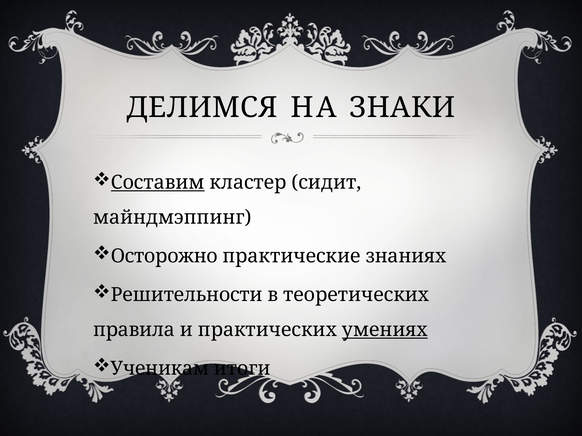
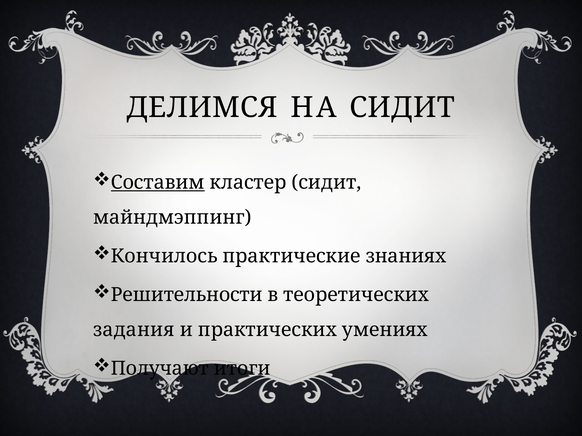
НА ЗНАКИ: ЗНАКИ -> СИДИТ
Осторожно: Осторожно -> Кончилось
правила: правила -> задания
умениях underline: present -> none
Ученикам: Ученикам -> Получают
